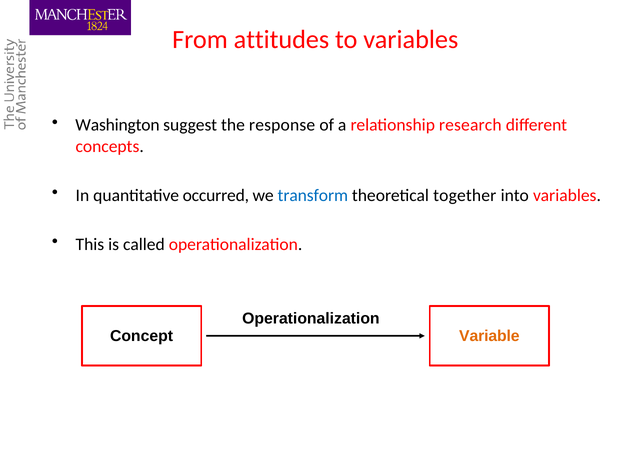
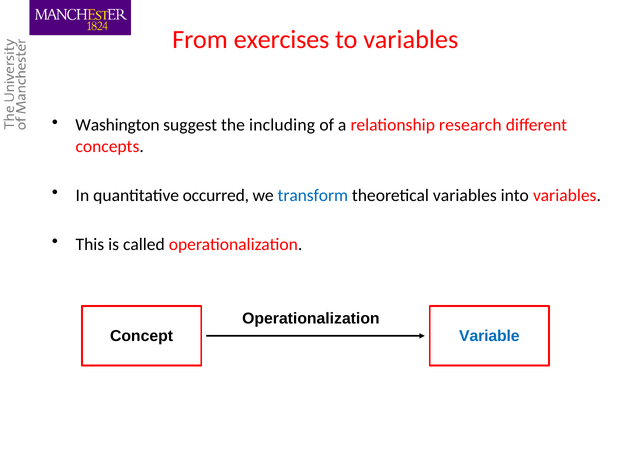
attitudes: attitudes -> exercises
response: response -> including
theoretical together: together -> variables
Variable colour: orange -> blue
